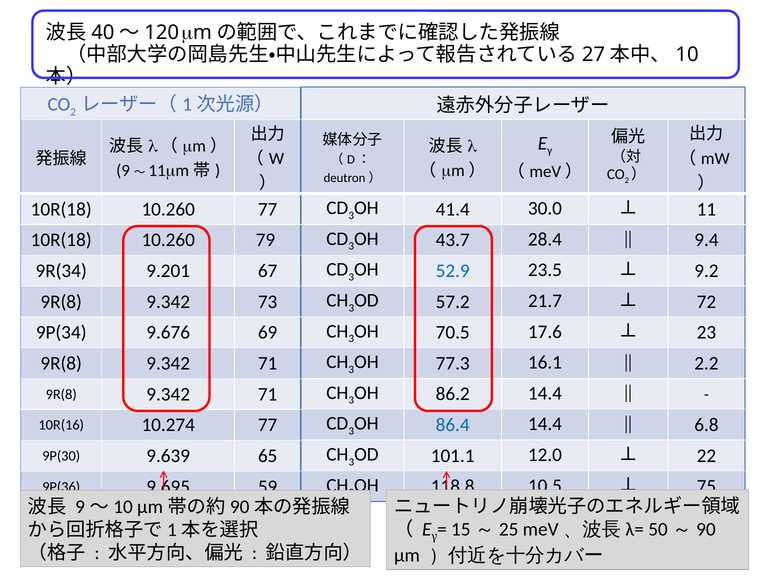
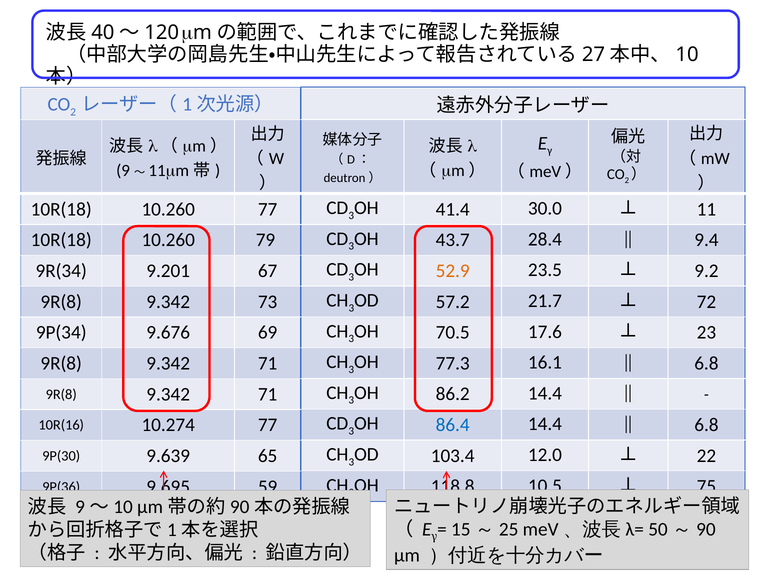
52.9 colour: blue -> orange
2.2 at (706, 363): 2.2 -> 6.8
101.1: 101.1 -> 103.4
